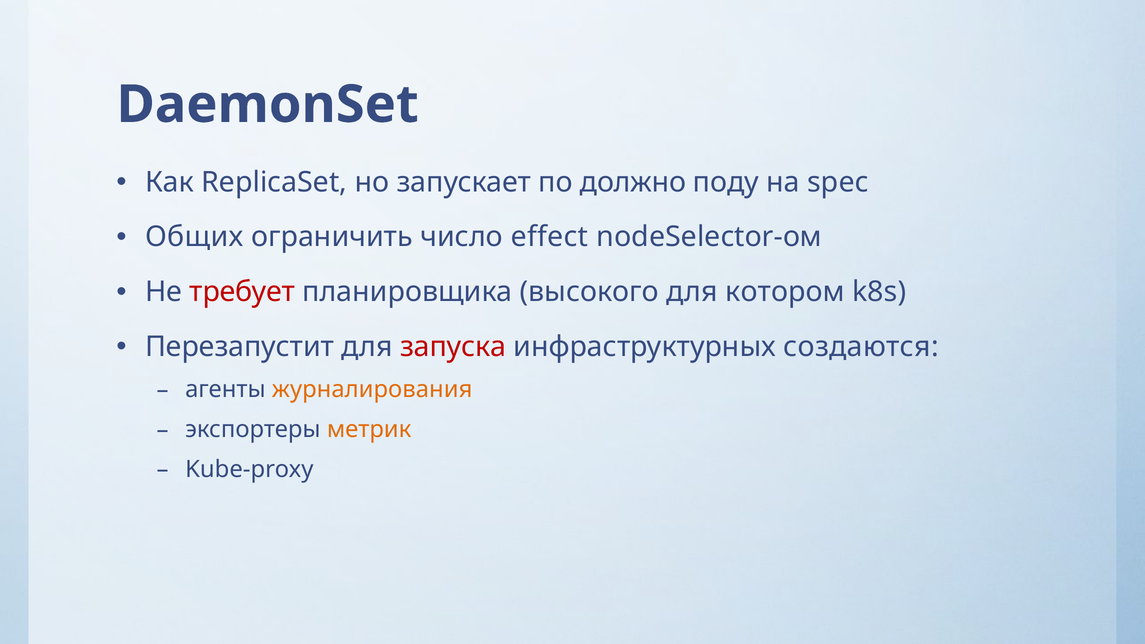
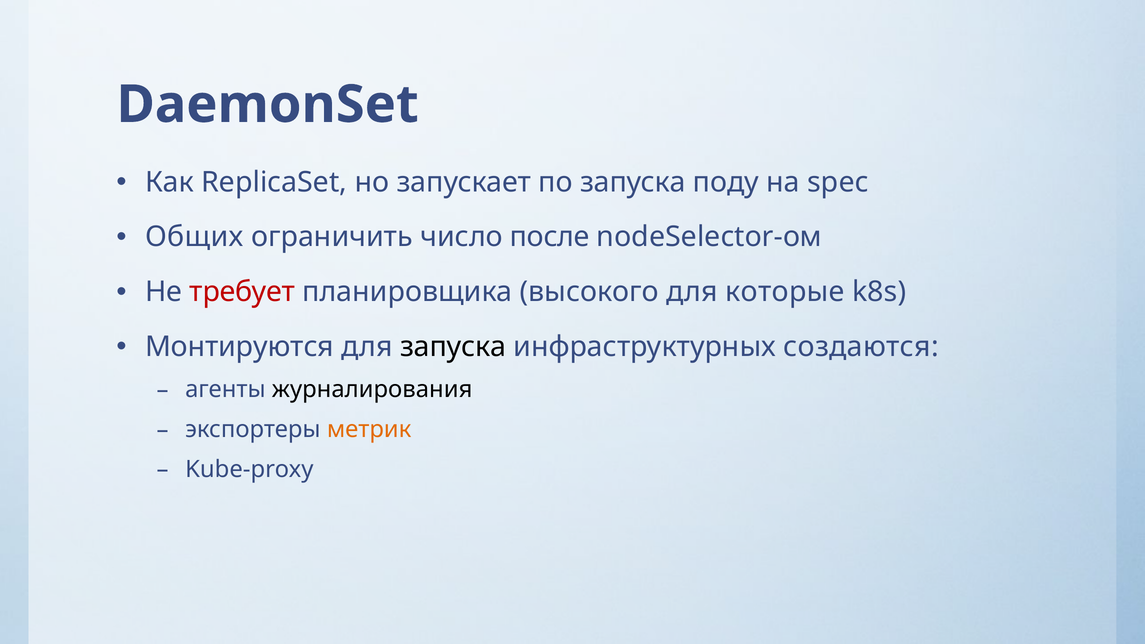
по должно: должно -> запуска
effect: effect -> после
котором: котором -> которые
Перезапустит: Перезапустит -> Монтируются
запуска at (453, 347) colour: red -> black
журналирования colour: orange -> black
